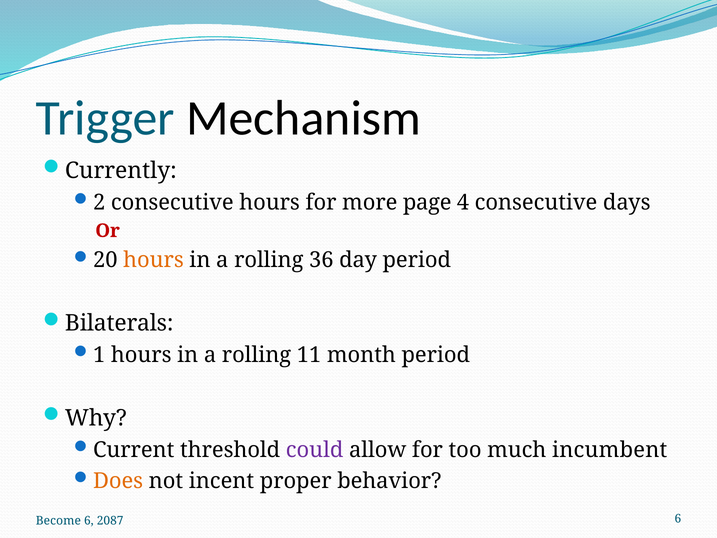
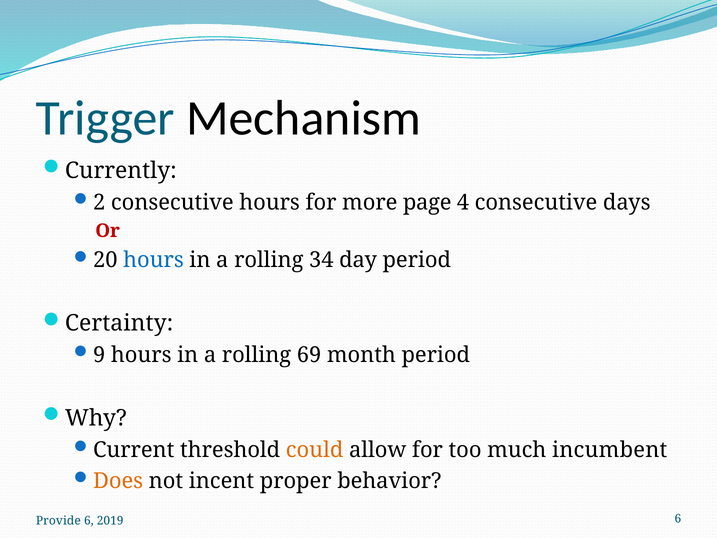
hours at (153, 260) colour: orange -> blue
36: 36 -> 34
Bilaterals: Bilaterals -> Certainty
1: 1 -> 9
11: 11 -> 69
could colour: purple -> orange
Become: Become -> Provide
2087: 2087 -> 2019
